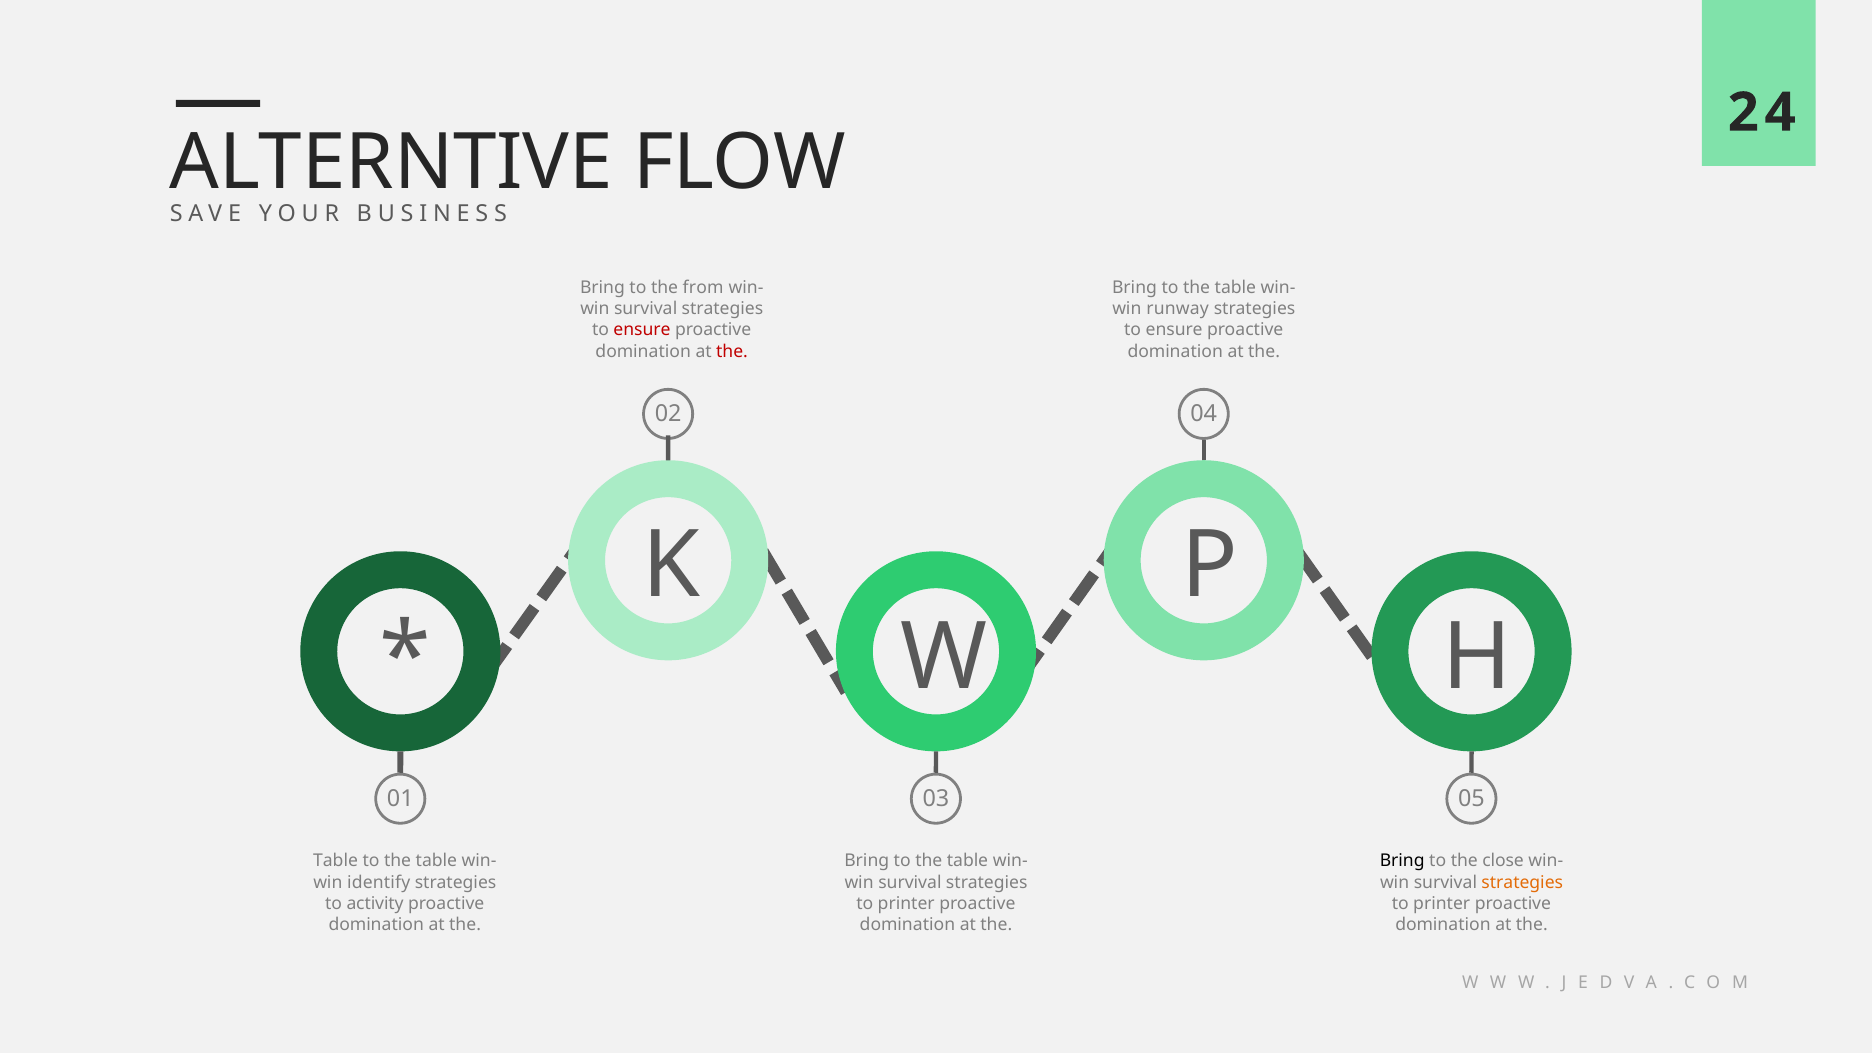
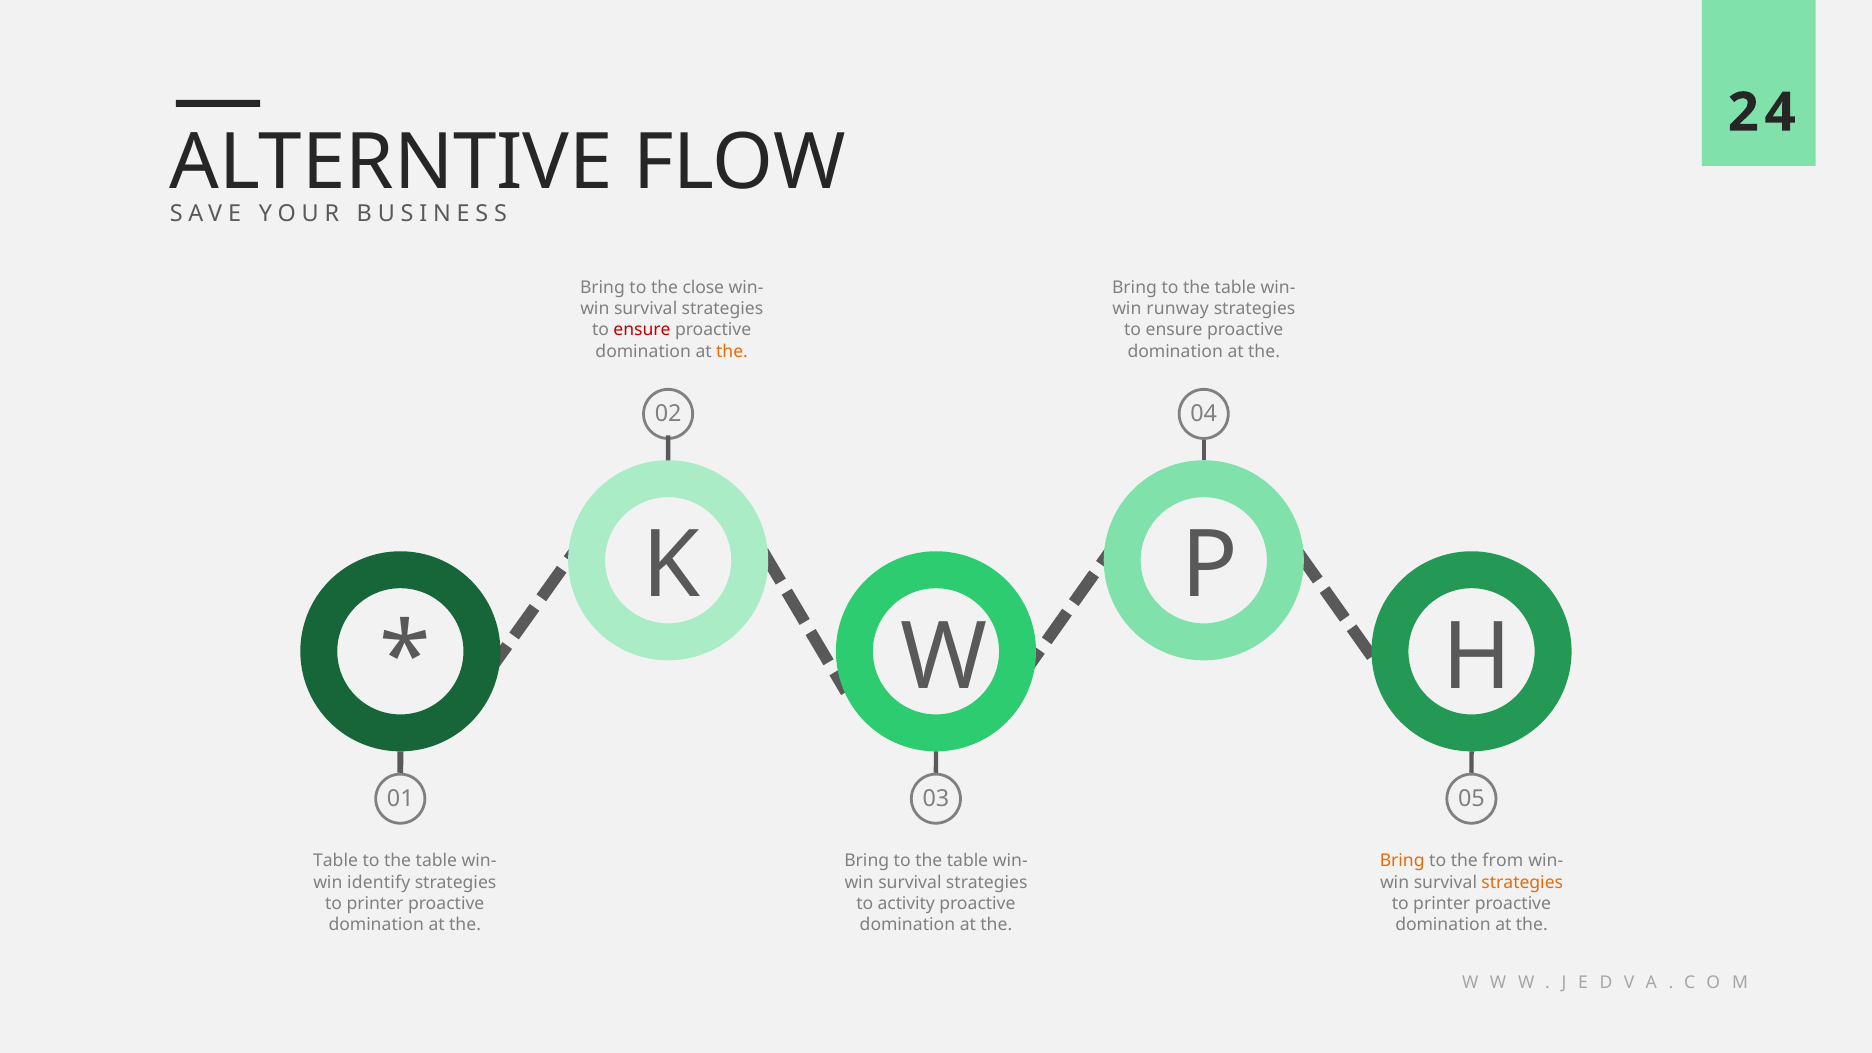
from: from -> close
the at (732, 351) colour: red -> orange
Bring at (1402, 861) colour: black -> orange
close: close -> from
activity at (375, 903): activity -> printer
printer at (906, 903): printer -> activity
